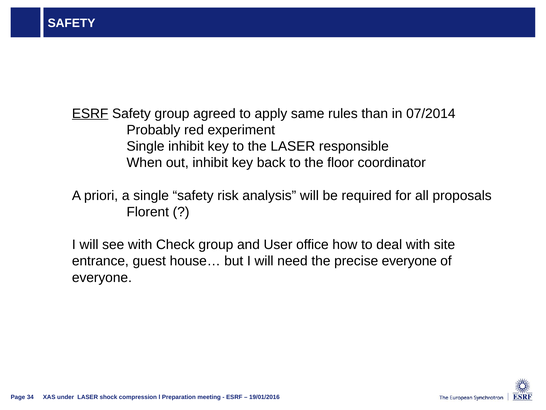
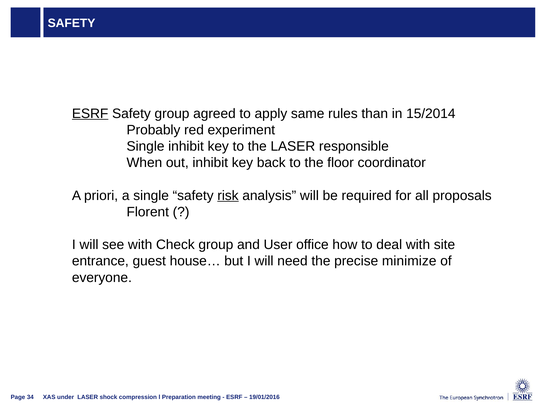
07/2014: 07/2014 -> 15/2014
risk underline: none -> present
precise everyone: everyone -> minimize
